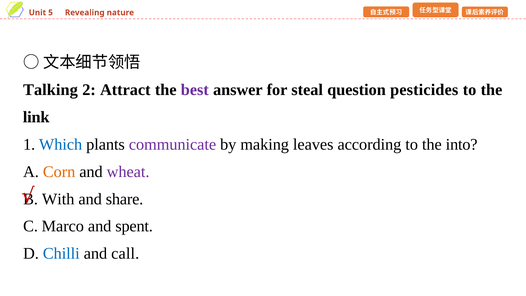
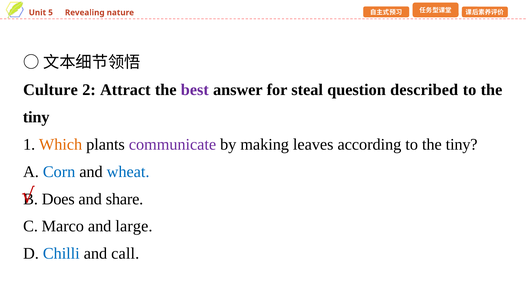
Talking: Talking -> Culture
pesticides: pesticides -> described
link at (36, 117): link -> tiny
Which colour: blue -> orange
according to the into: into -> tiny
Corn colour: orange -> blue
wheat colour: purple -> blue
With: With -> Does
spent: spent -> large
